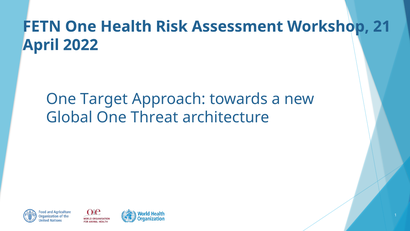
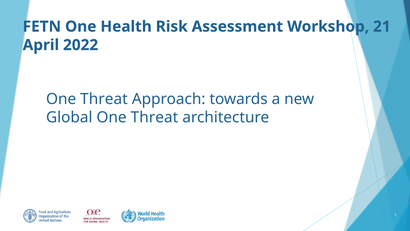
Target at (104, 99): Target -> Threat
